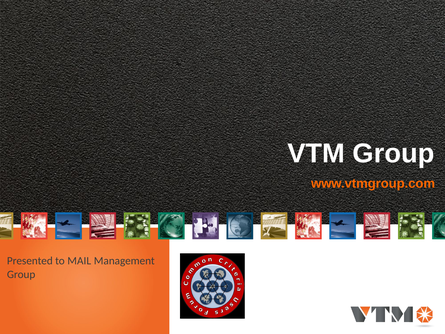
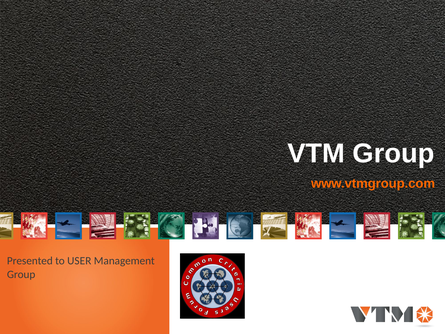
MAIL: MAIL -> USER
